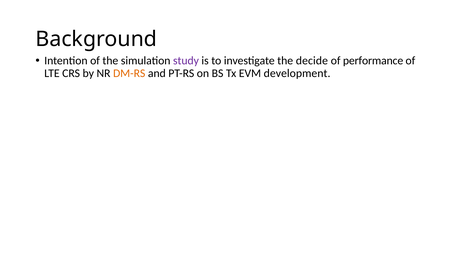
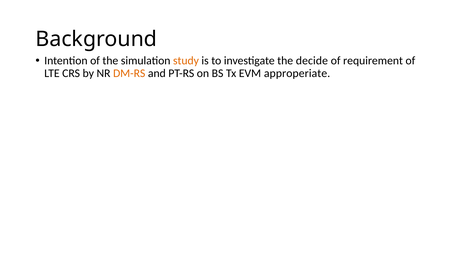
study colour: purple -> orange
performance: performance -> requirement
development: development -> approperiate
